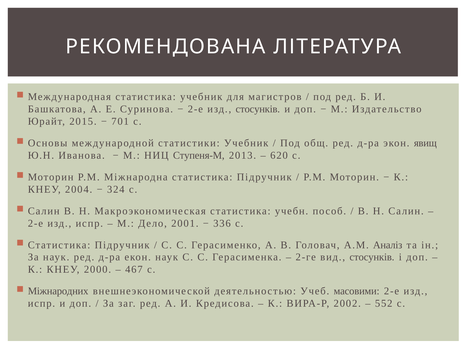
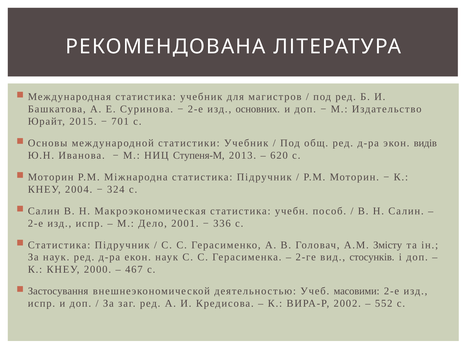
изд стосунків: стосунків -> основних
явищ: явищ -> видів
Аналіз: Аналіз -> Змісту
Міжнародних: Міжнародних -> Застосування
